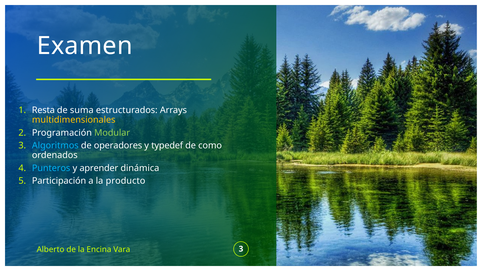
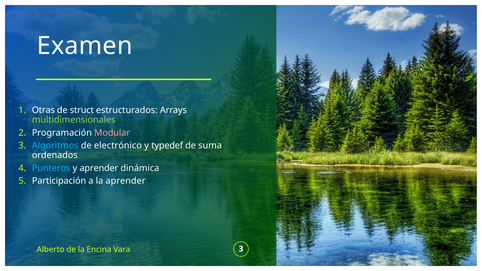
Resta: Resta -> Otras
suma: suma -> struct
multidimensionales colour: yellow -> light green
Modular colour: light green -> pink
operadores: operadores -> electrónico
como: como -> suma
la producto: producto -> aprender
